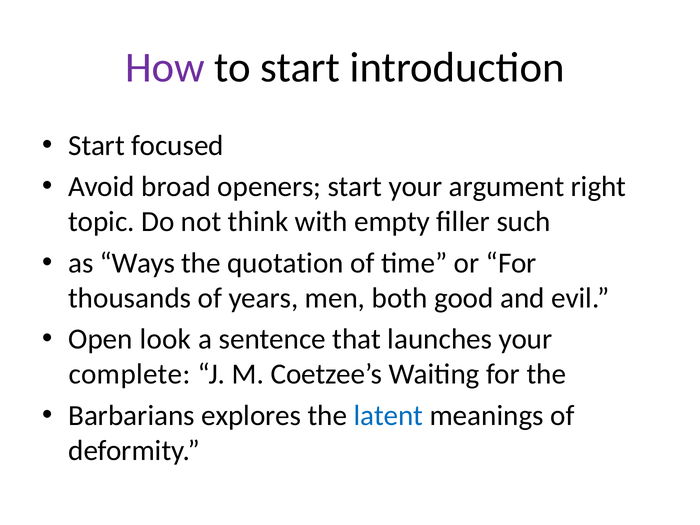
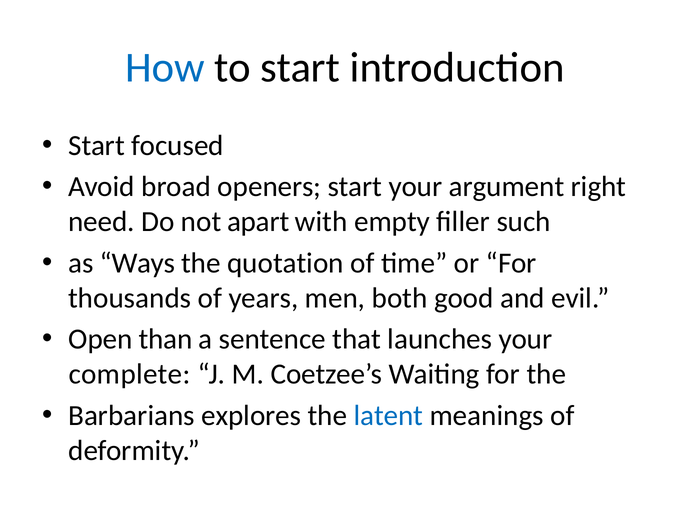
How colour: purple -> blue
topic: topic -> need
think: think -> apart
look: look -> than
